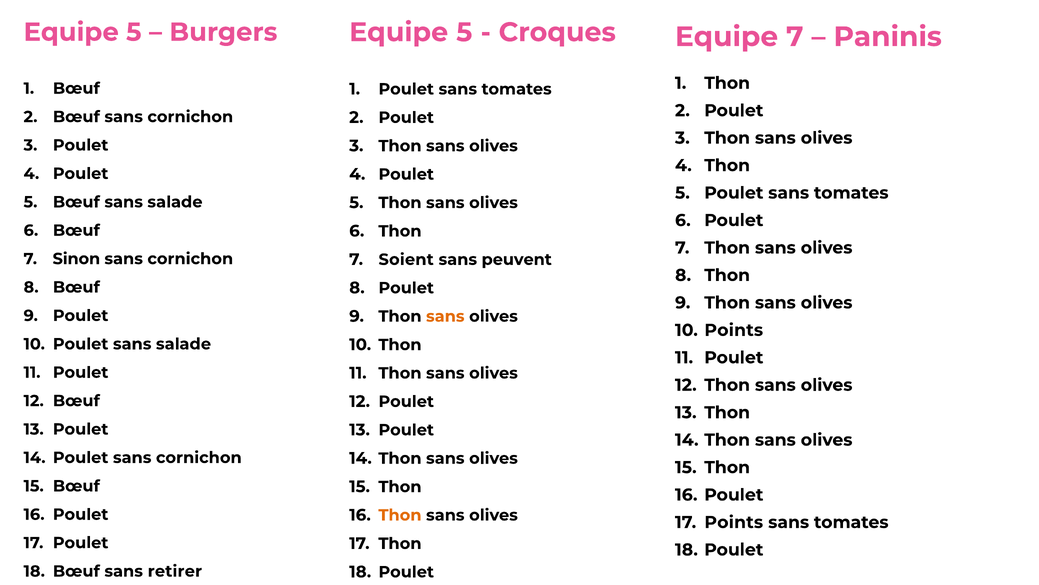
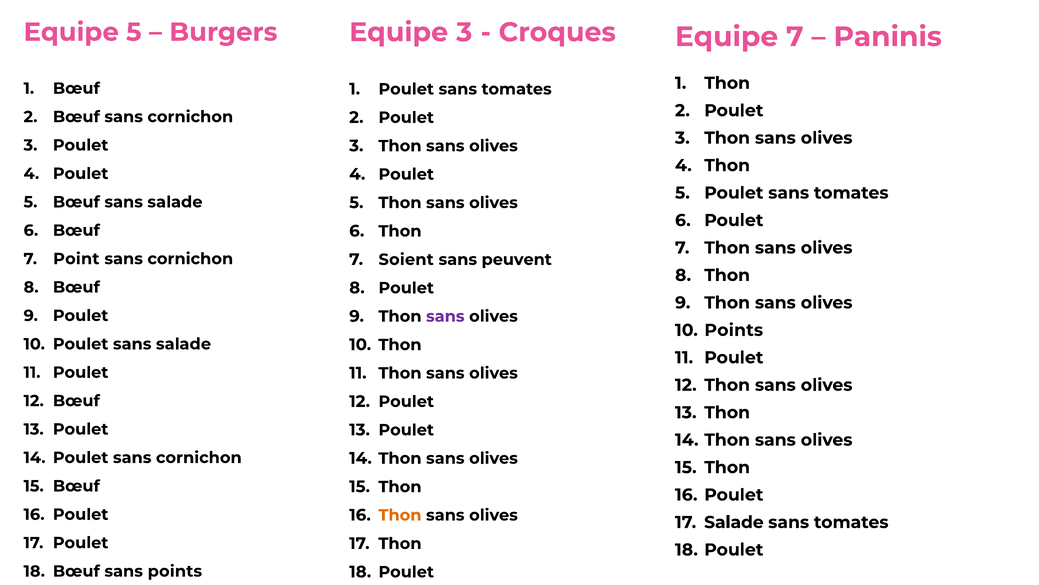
5 at (464, 32): 5 -> 3
Sinon: Sinon -> Point
sans at (445, 316) colour: orange -> purple
Points at (734, 522): Points -> Salade
sans retirer: retirer -> points
